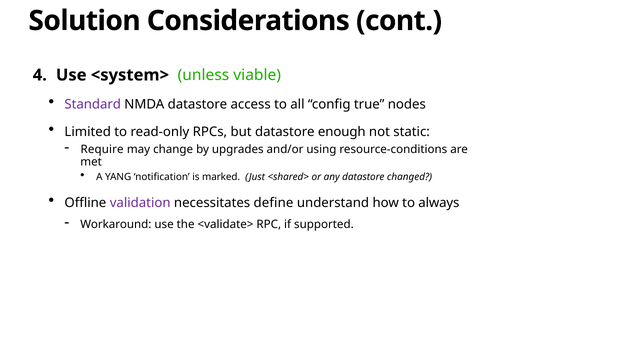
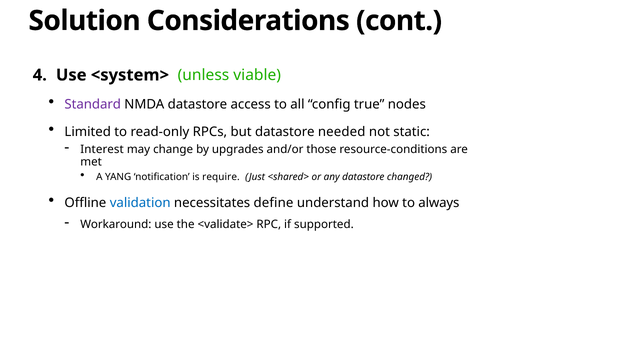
enough: enough -> needed
Require: Require -> Interest
using: using -> those
marked: marked -> require
validation colour: purple -> blue
